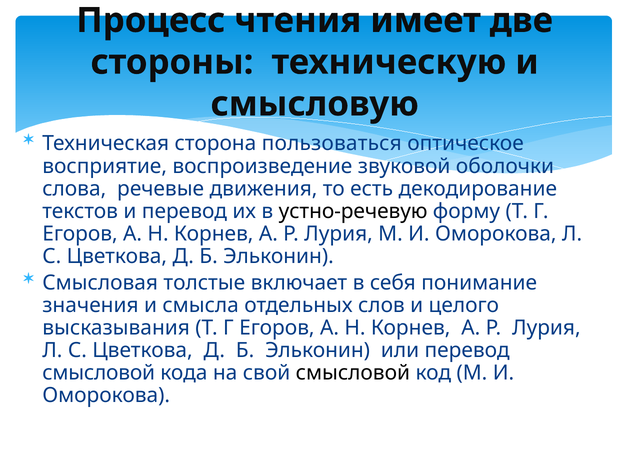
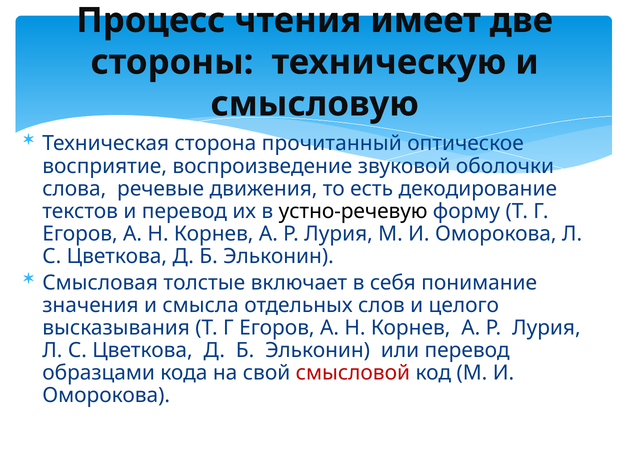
пользоваться: пользоваться -> прочитанный
смысловой at (99, 373): смысловой -> образцами
смысловой at (353, 373) colour: black -> red
